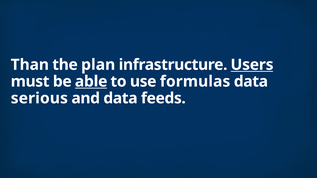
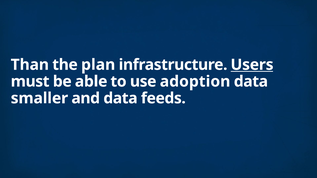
able underline: present -> none
formulas: formulas -> adoption
serious: serious -> smaller
